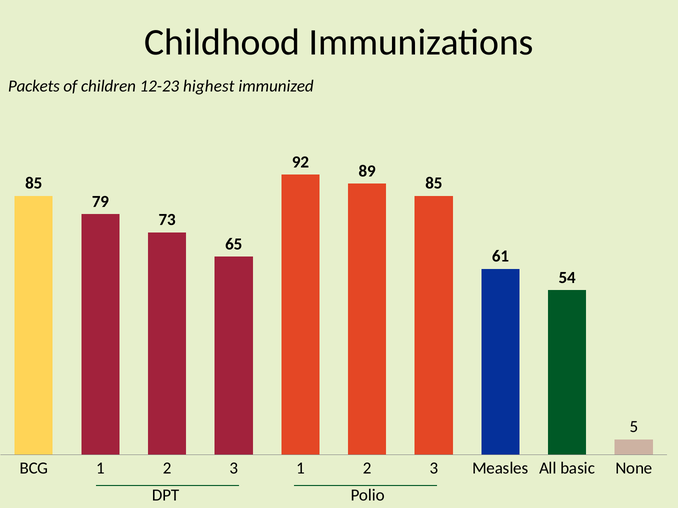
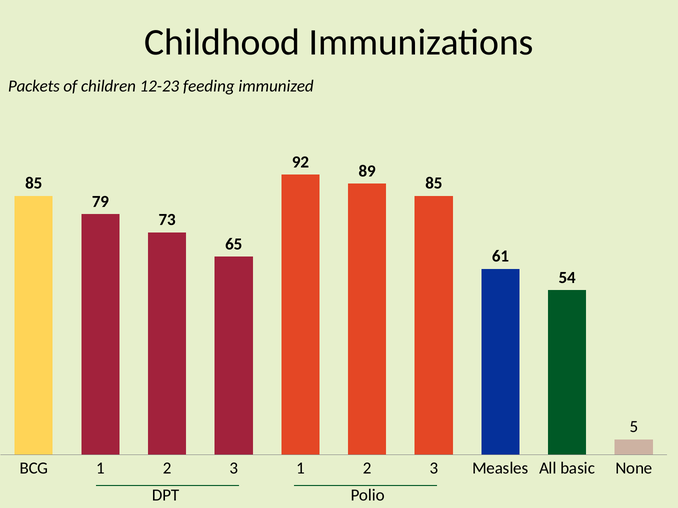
highest: highest -> feeding
